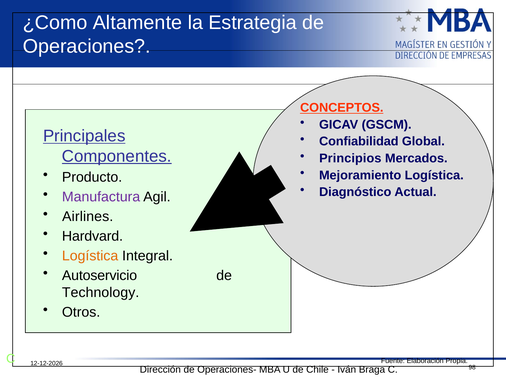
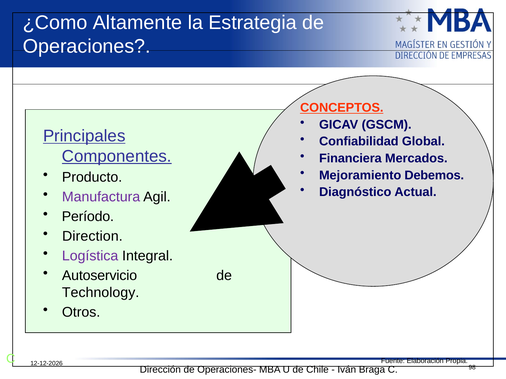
Principios: Principios -> Financiera
Mejoramiento Logística: Logística -> Debemos
Airlines: Airlines -> Período
Hardvard: Hardvard -> Direction
Logística at (90, 256) colour: orange -> purple
